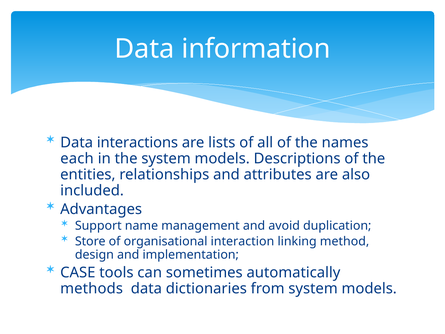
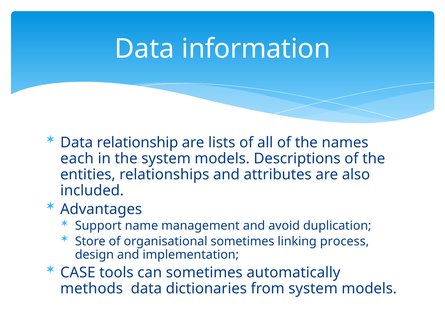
interactions: interactions -> relationship
organisational interaction: interaction -> sometimes
method: method -> process
